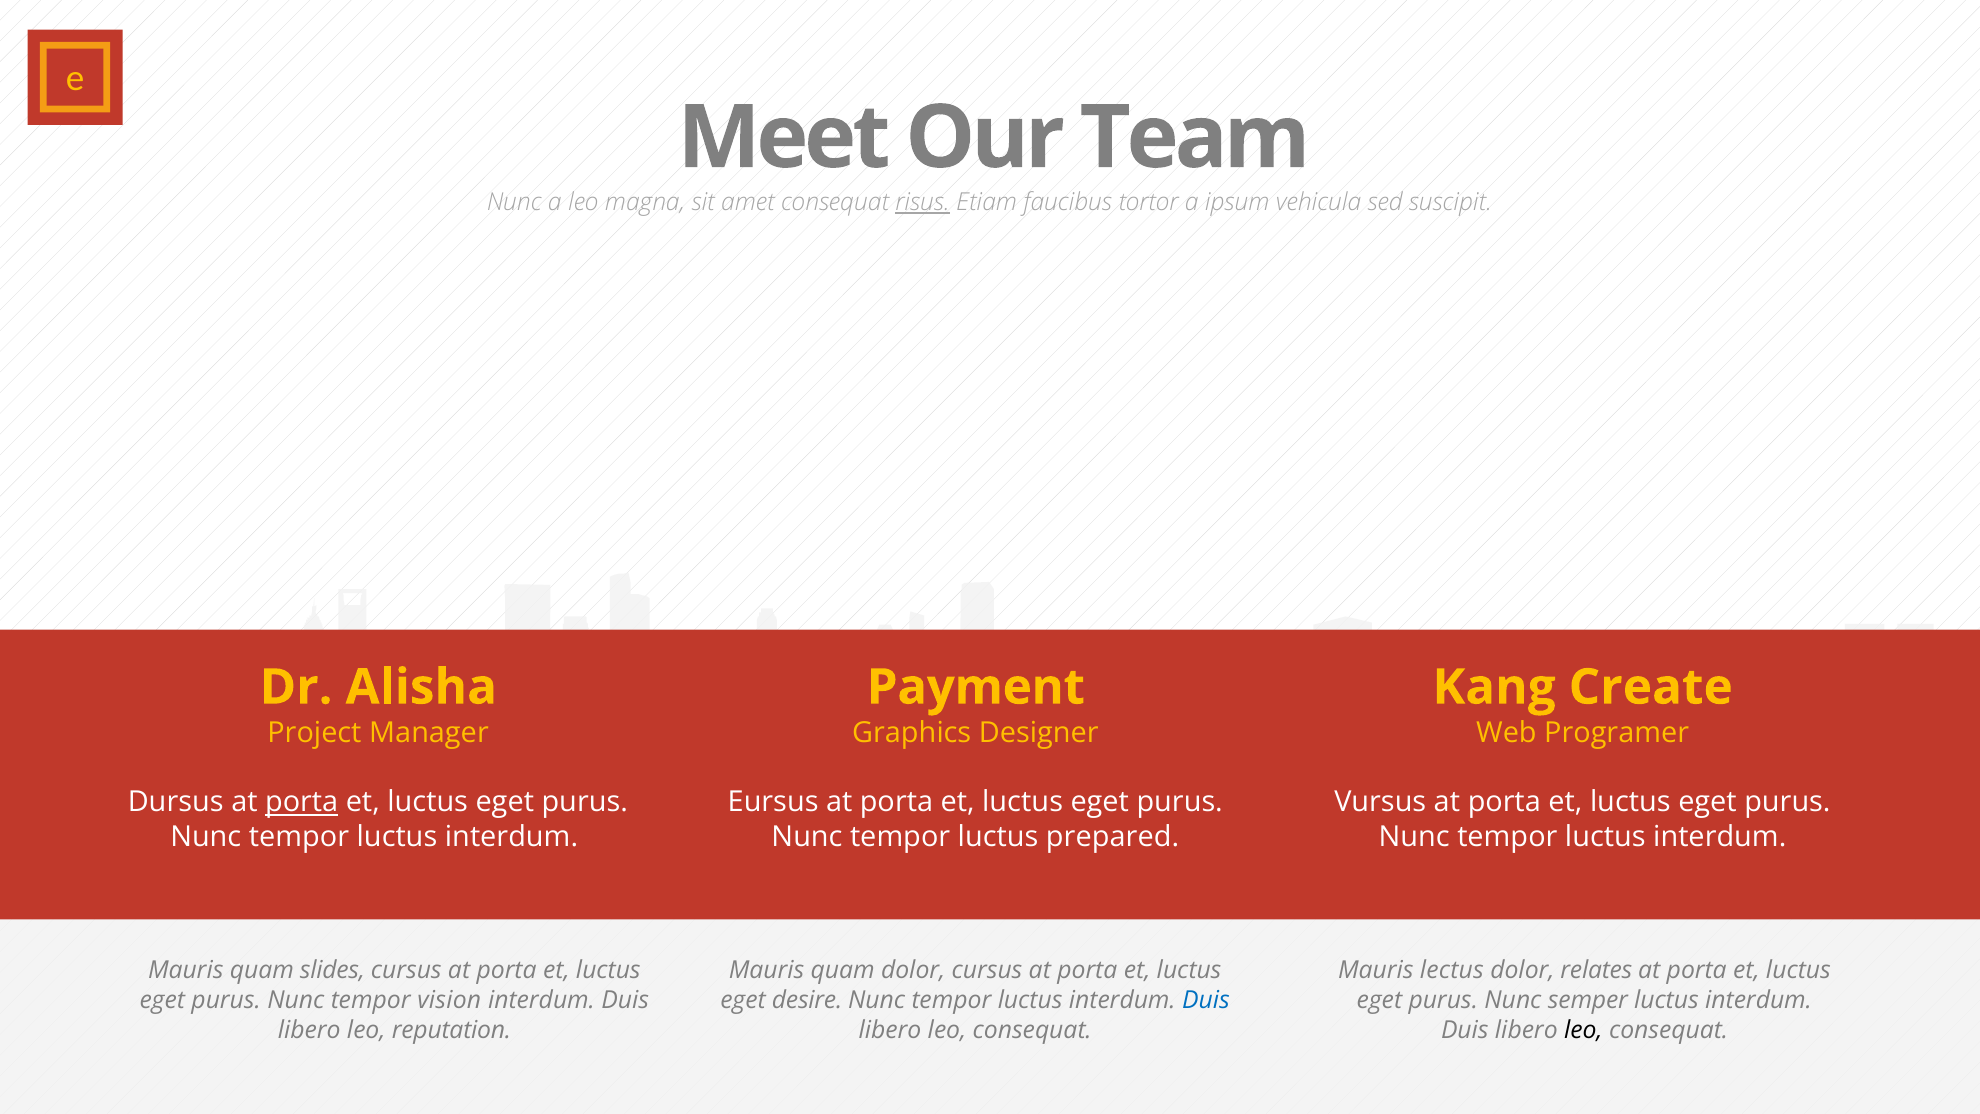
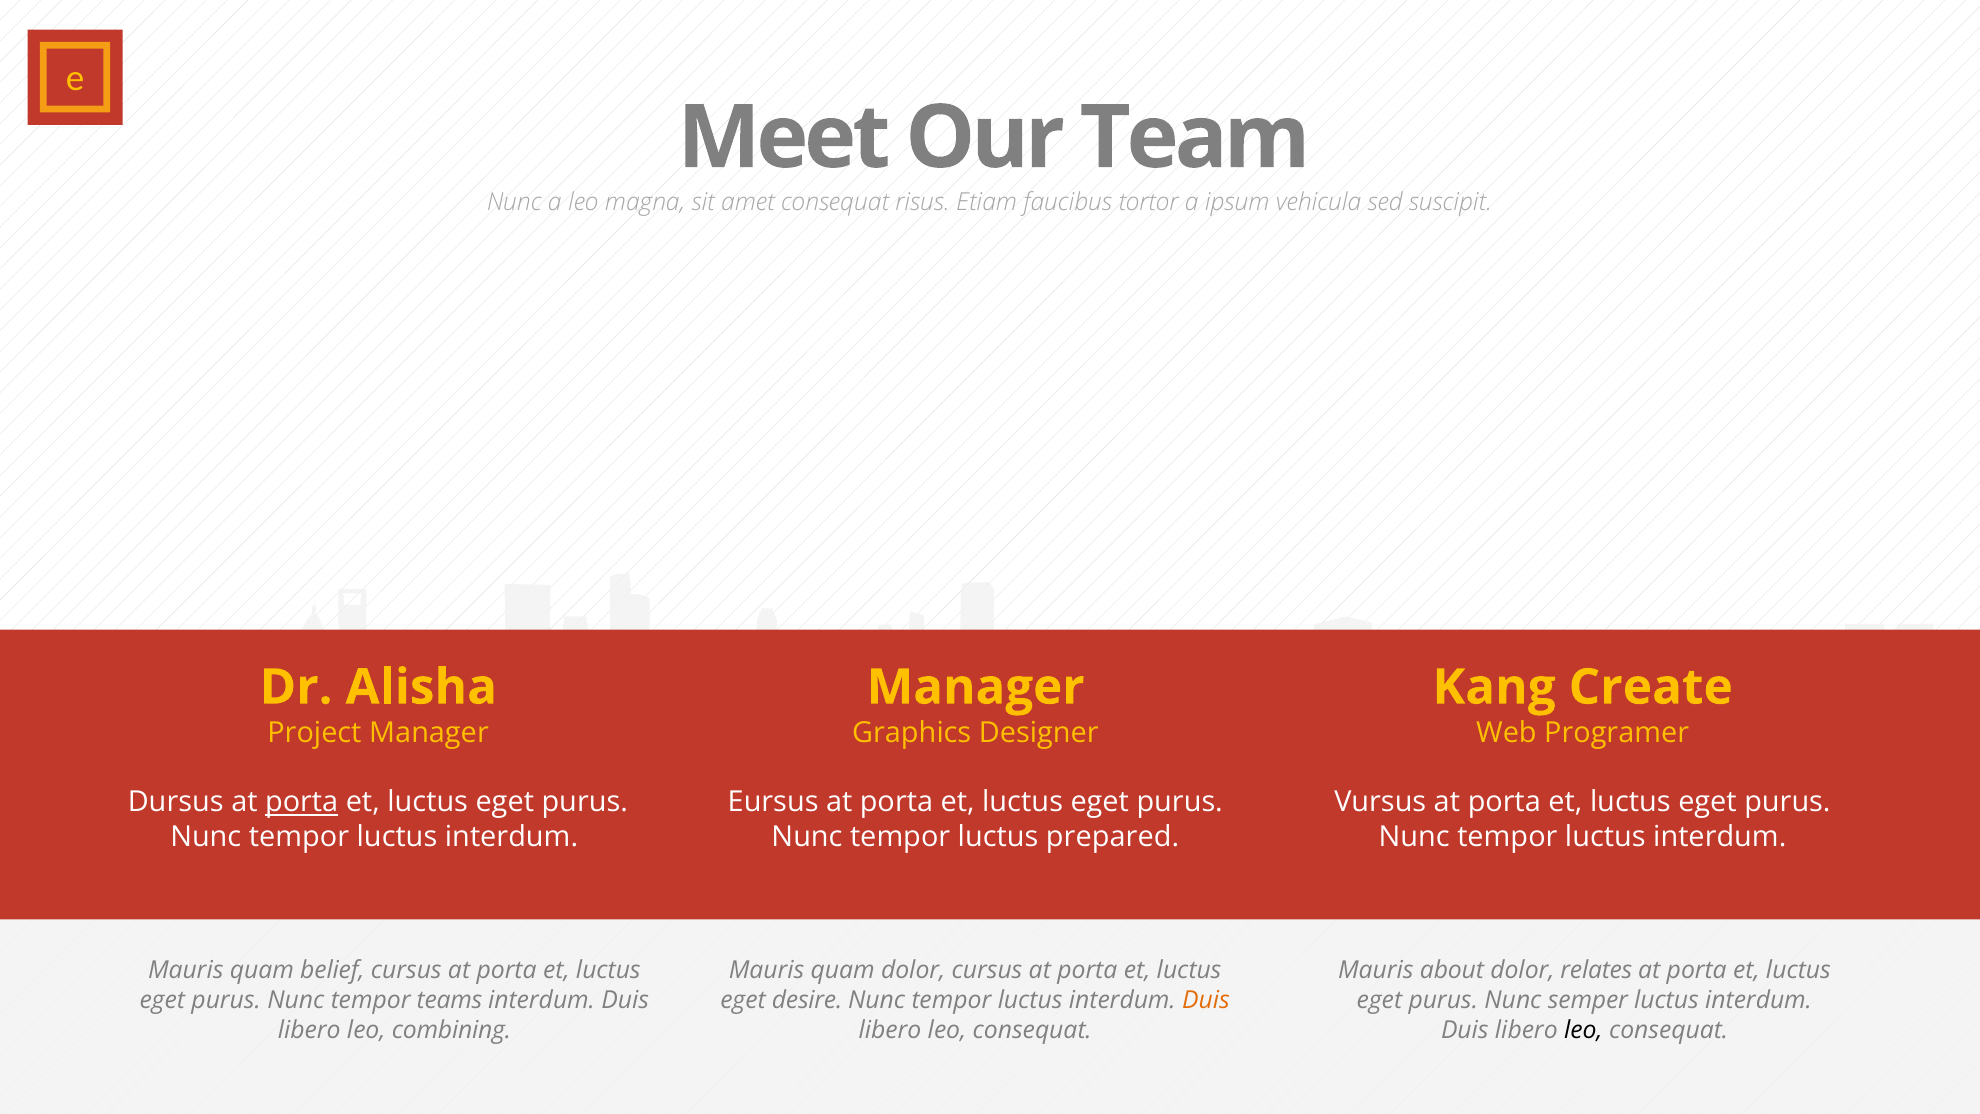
risus underline: present -> none
Payment at (976, 687): Payment -> Manager
slides: slides -> belief
lectus: lectus -> about
vision: vision -> teams
Duis at (1206, 1000) colour: blue -> orange
reputation: reputation -> combining
